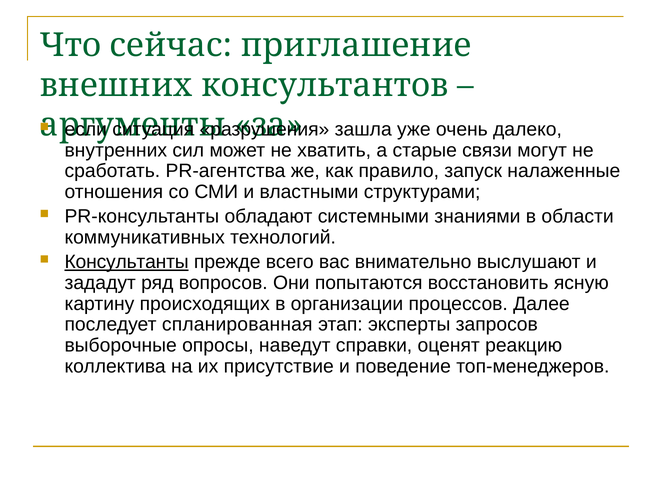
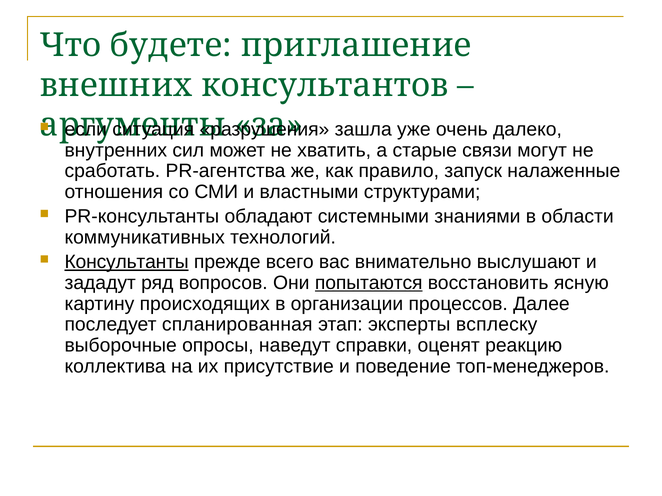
сейчас: сейчас -> будете
попытаются underline: none -> present
запросов: запросов -> всплеску
